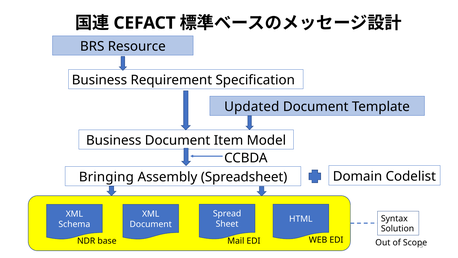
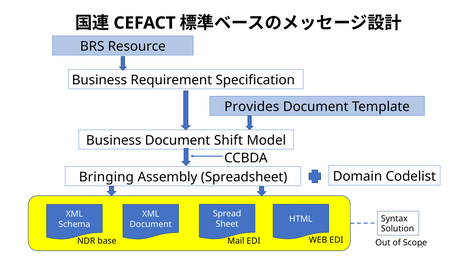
Updated: Updated -> Provides
Item: Item -> Shift
